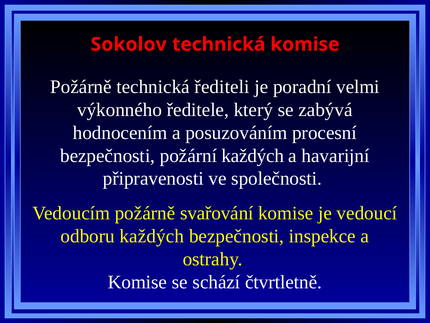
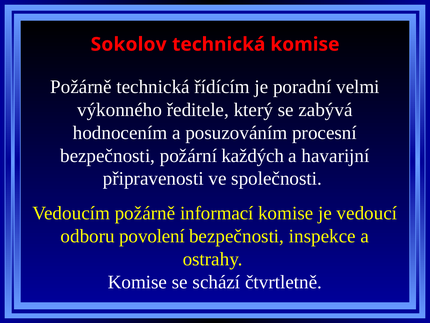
řediteli: řediteli -> řídícím
svařování: svařování -> informací
odboru každých: každých -> povolení
